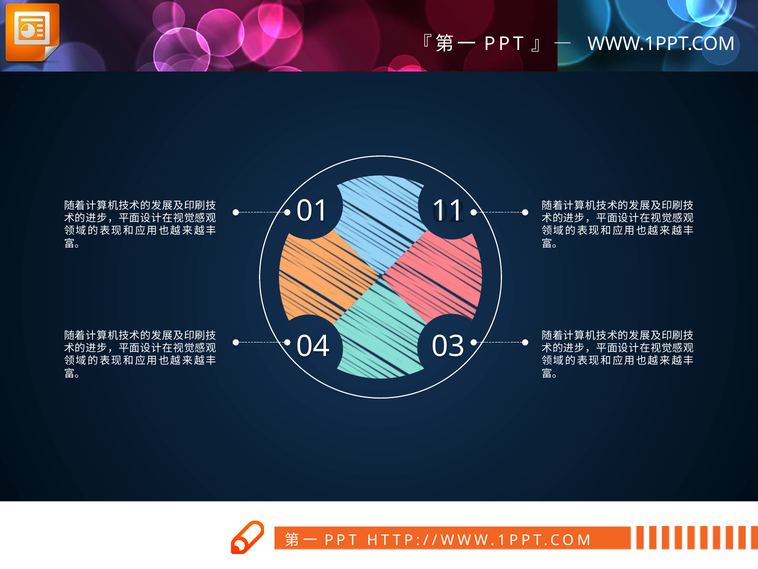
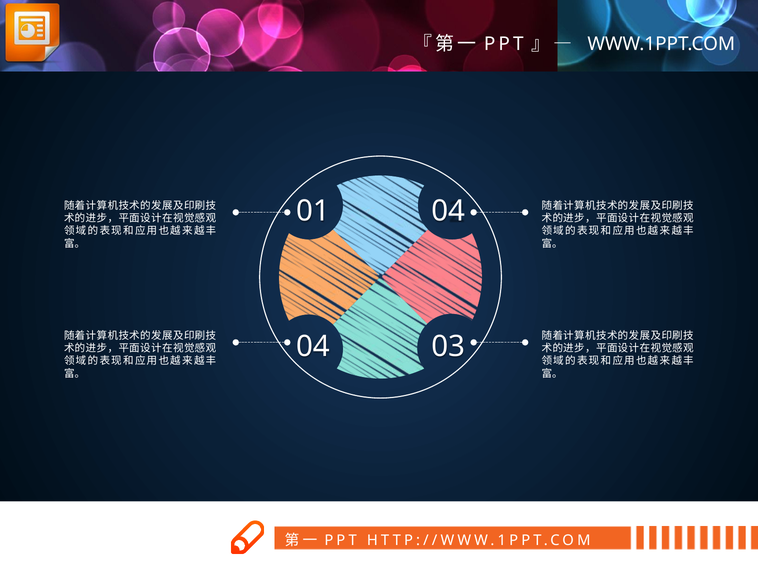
01 11: 11 -> 04
